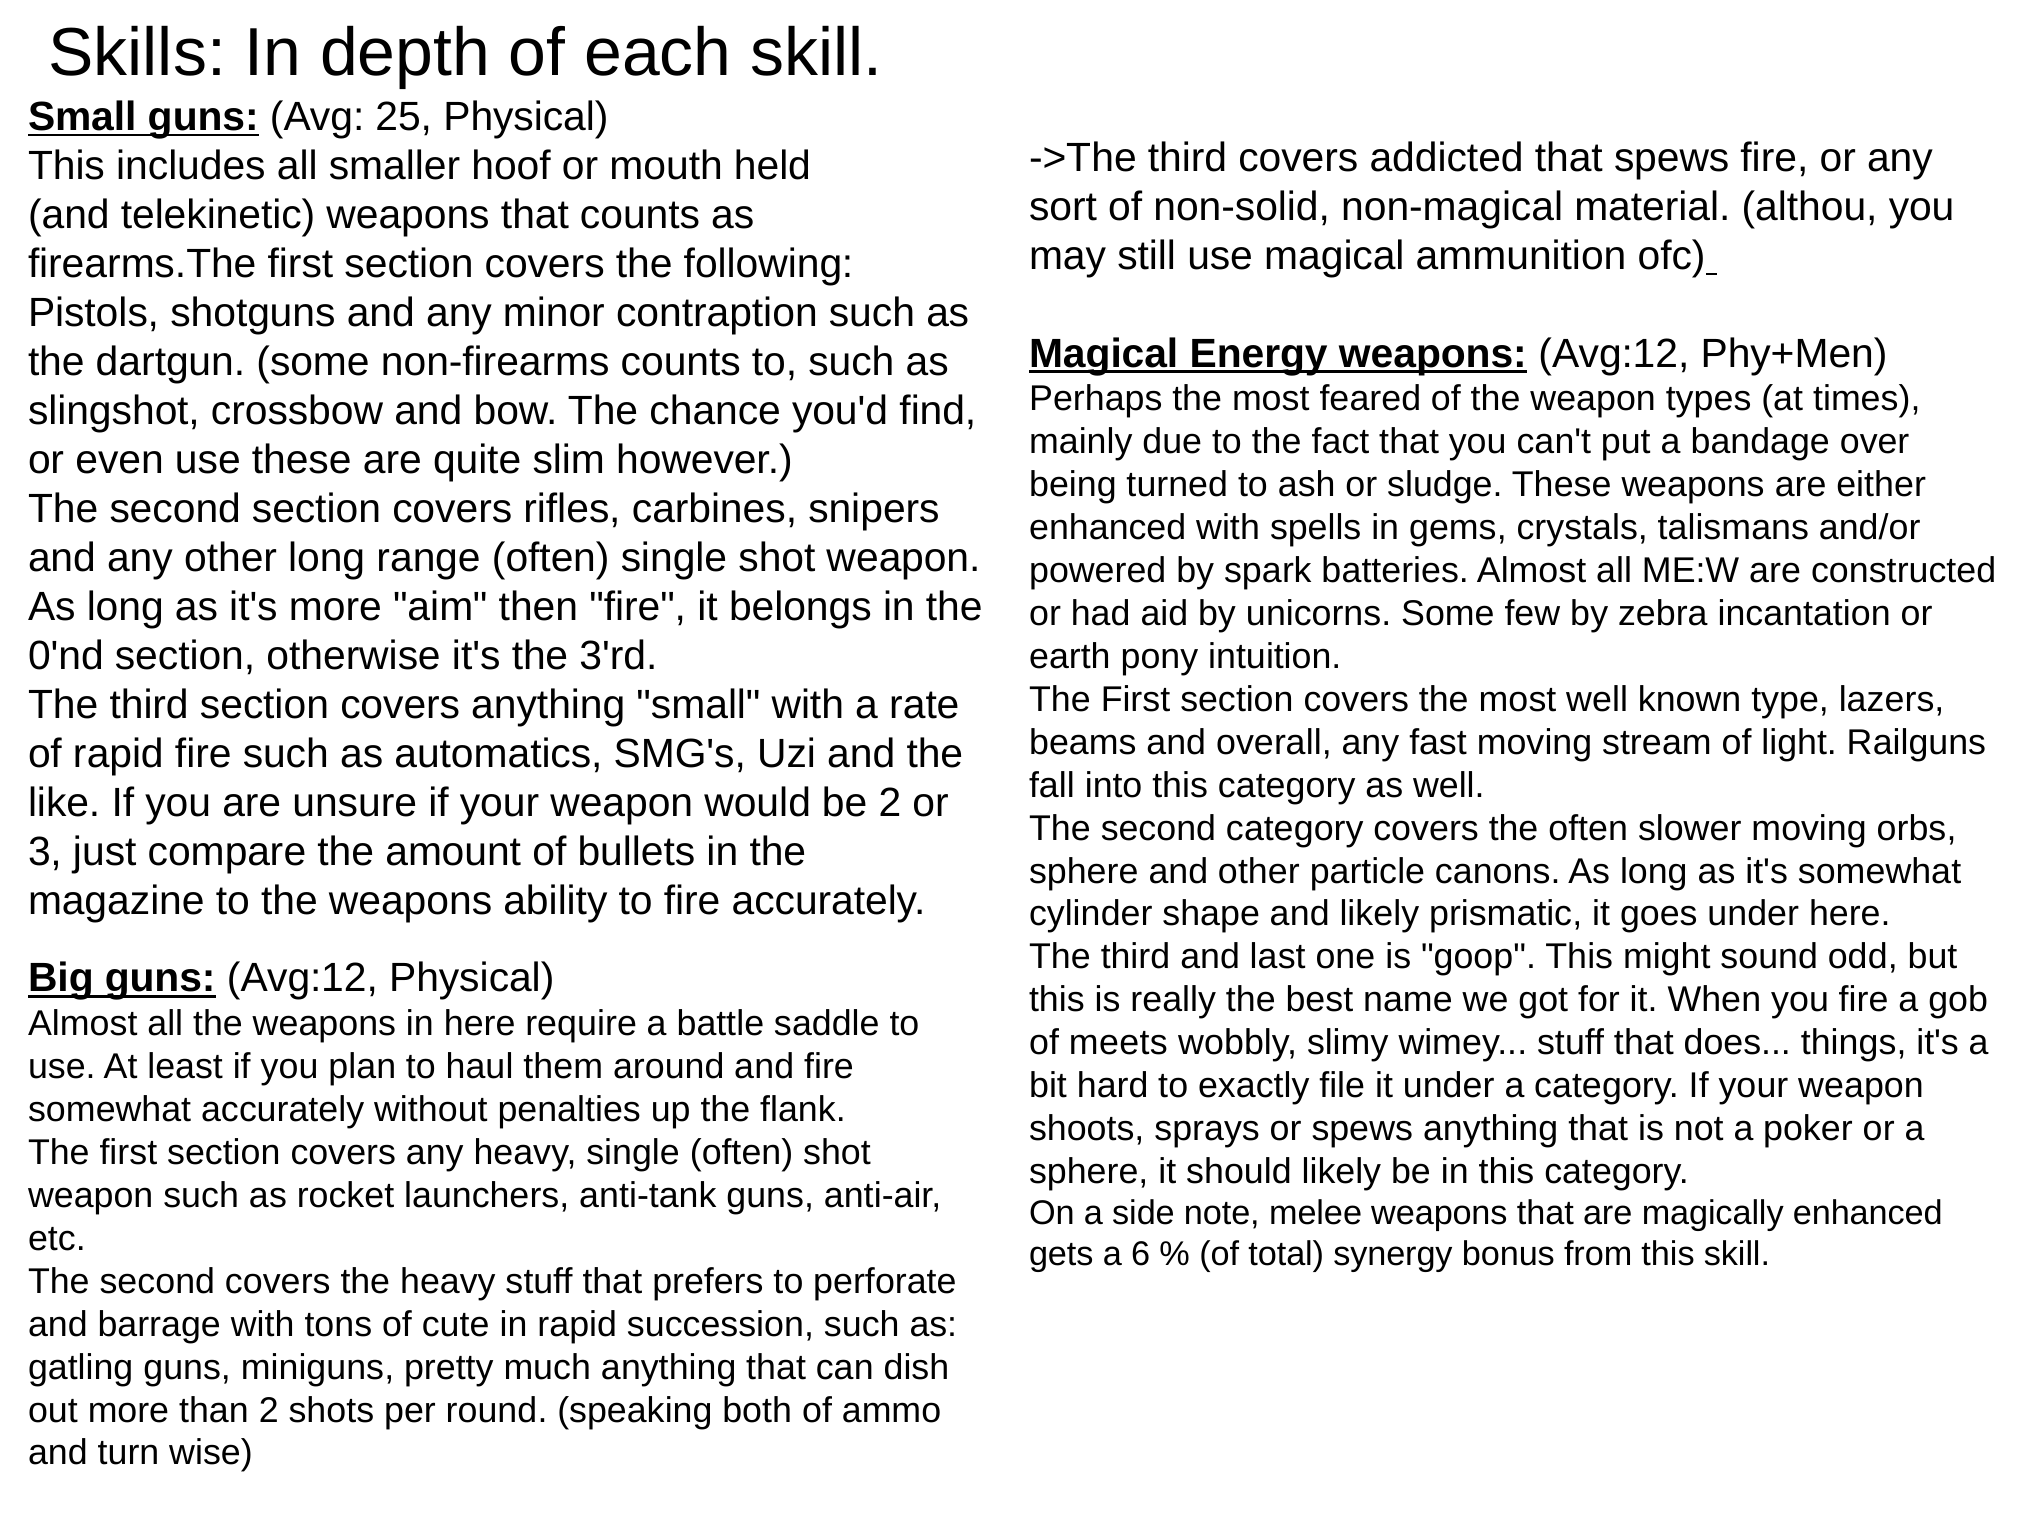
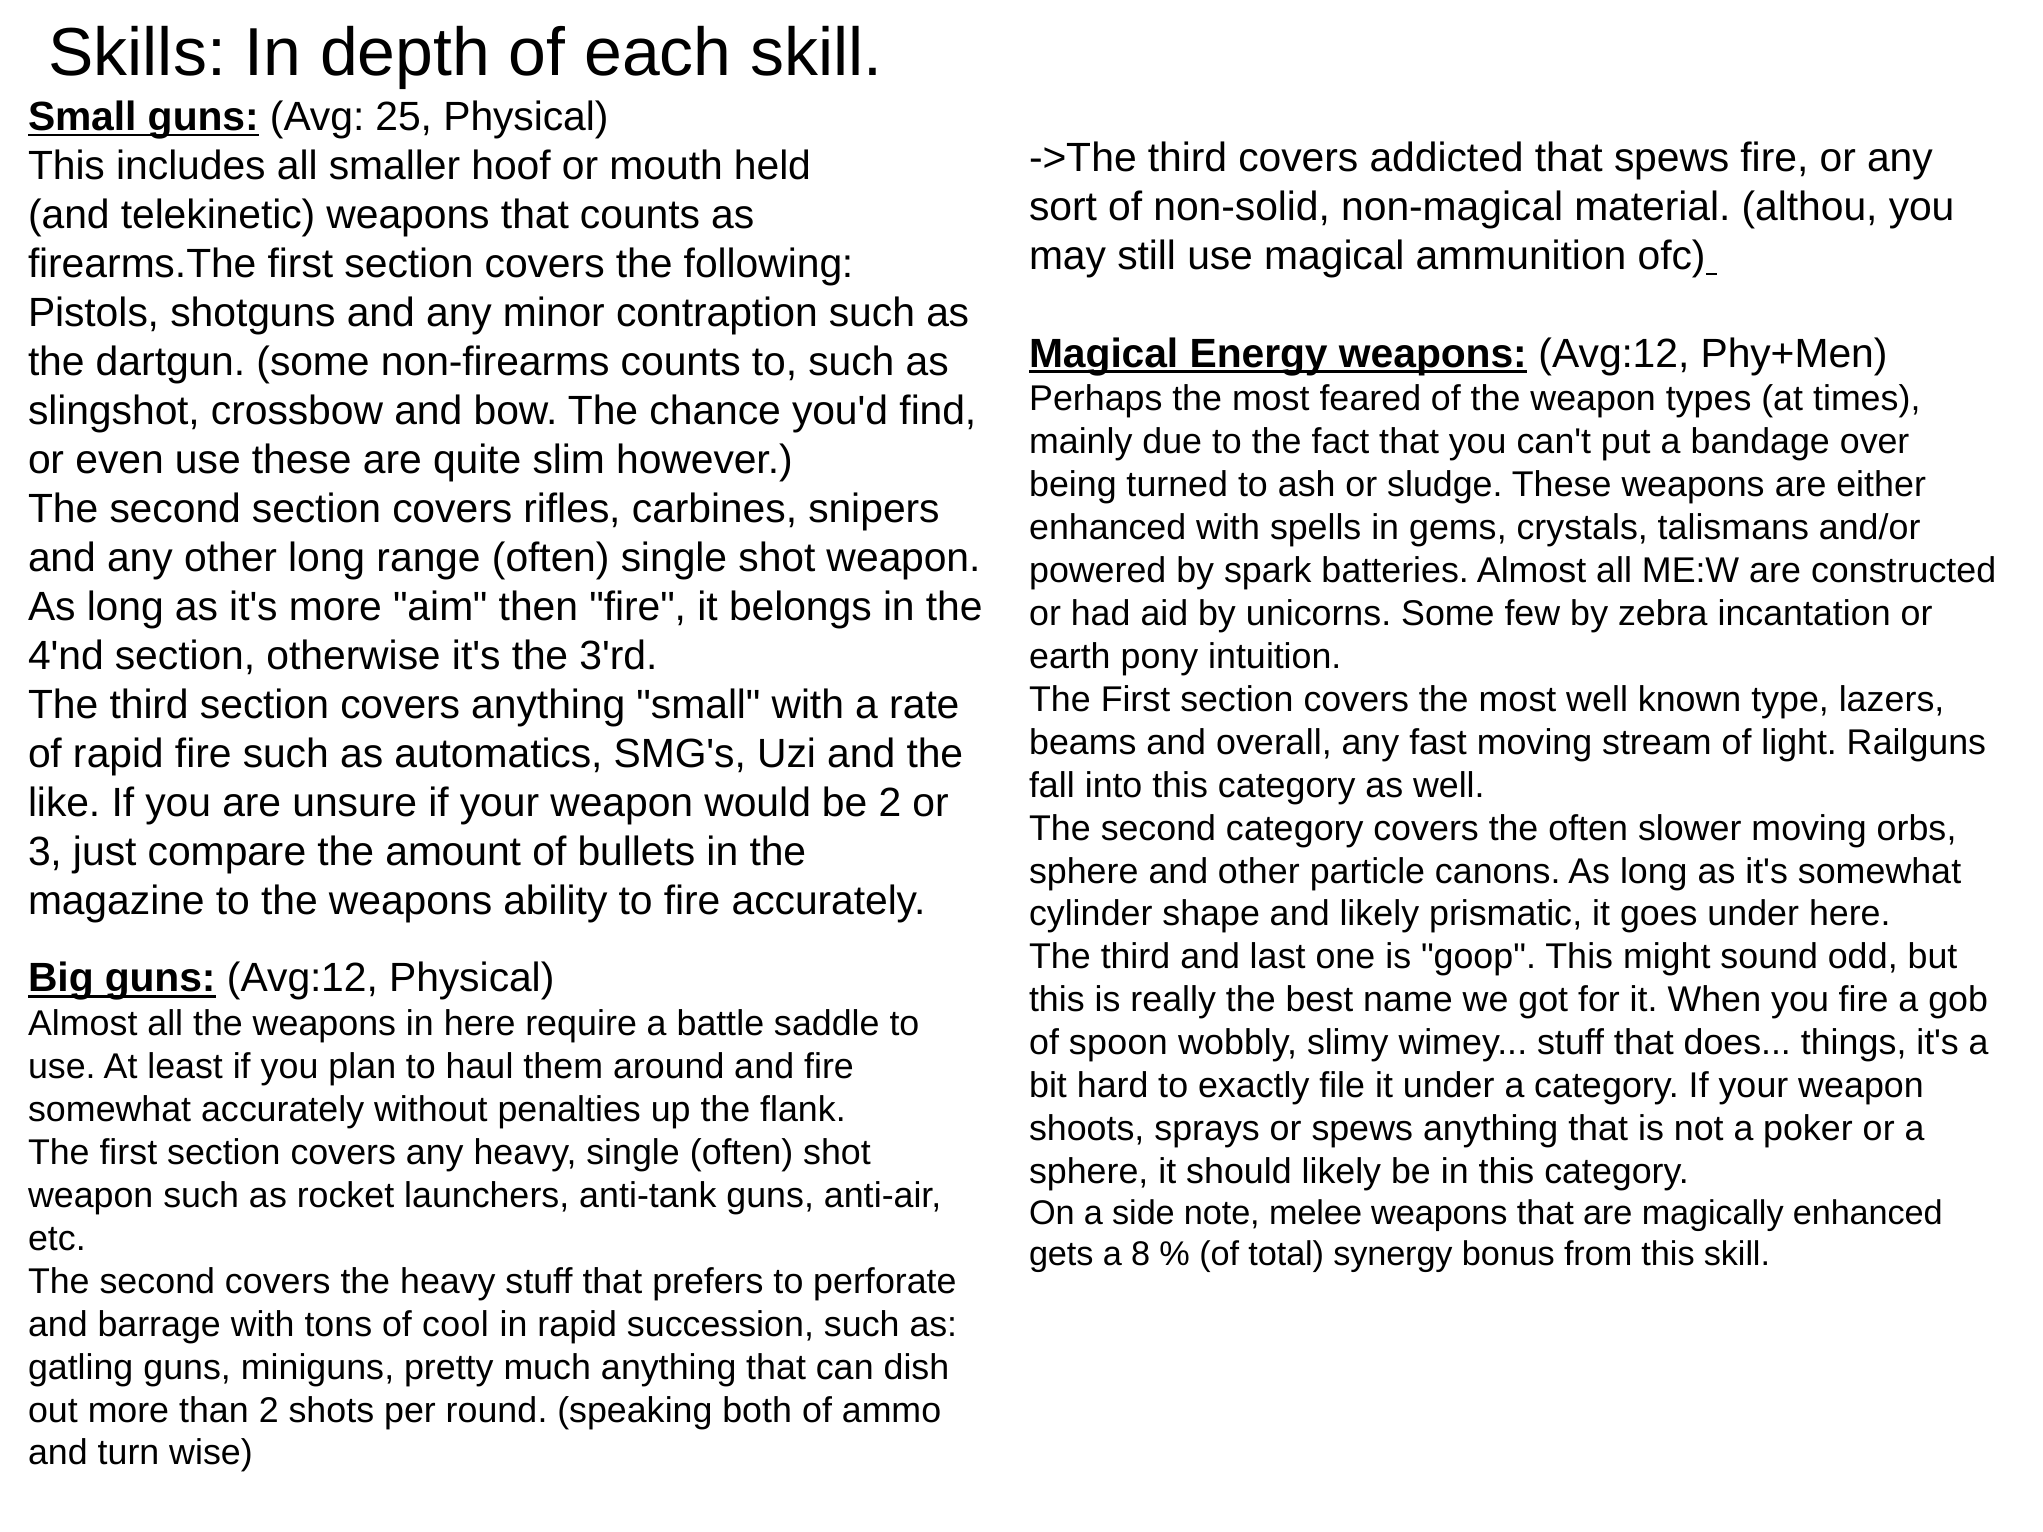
0'nd: 0'nd -> 4'nd
meets: meets -> spoon
6: 6 -> 8
cute: cute -> cool
